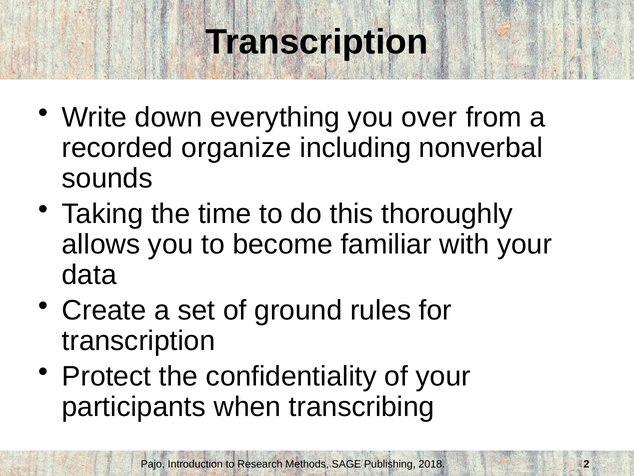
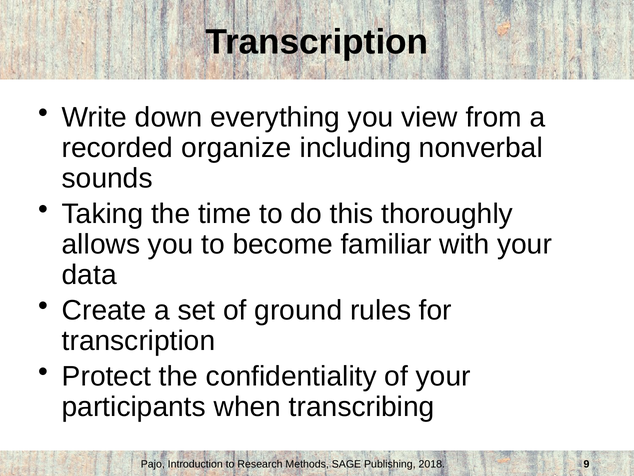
over: over -> view
2: 2 -> 9
